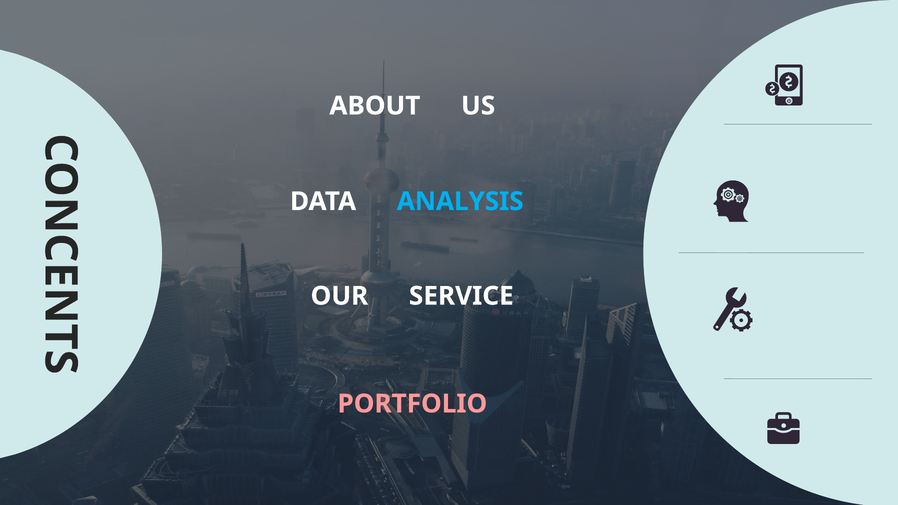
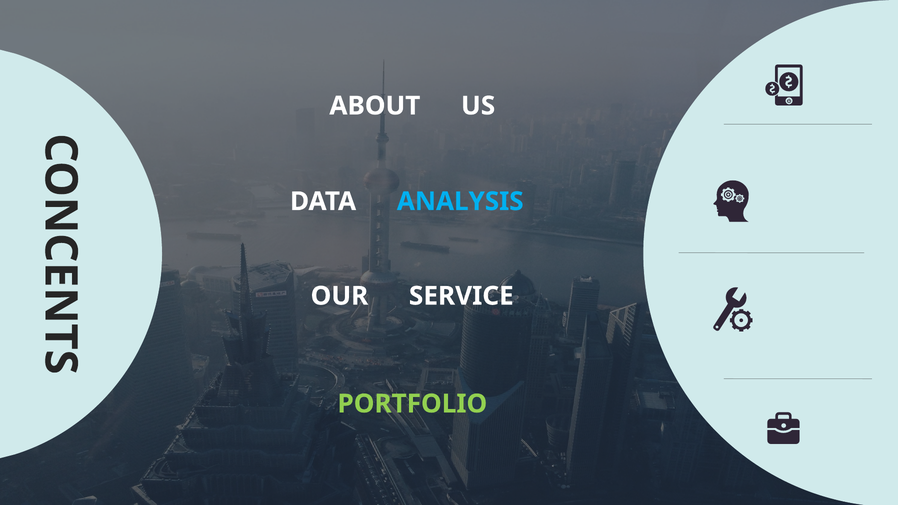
PORTFOLIO colour: pink -> light green
